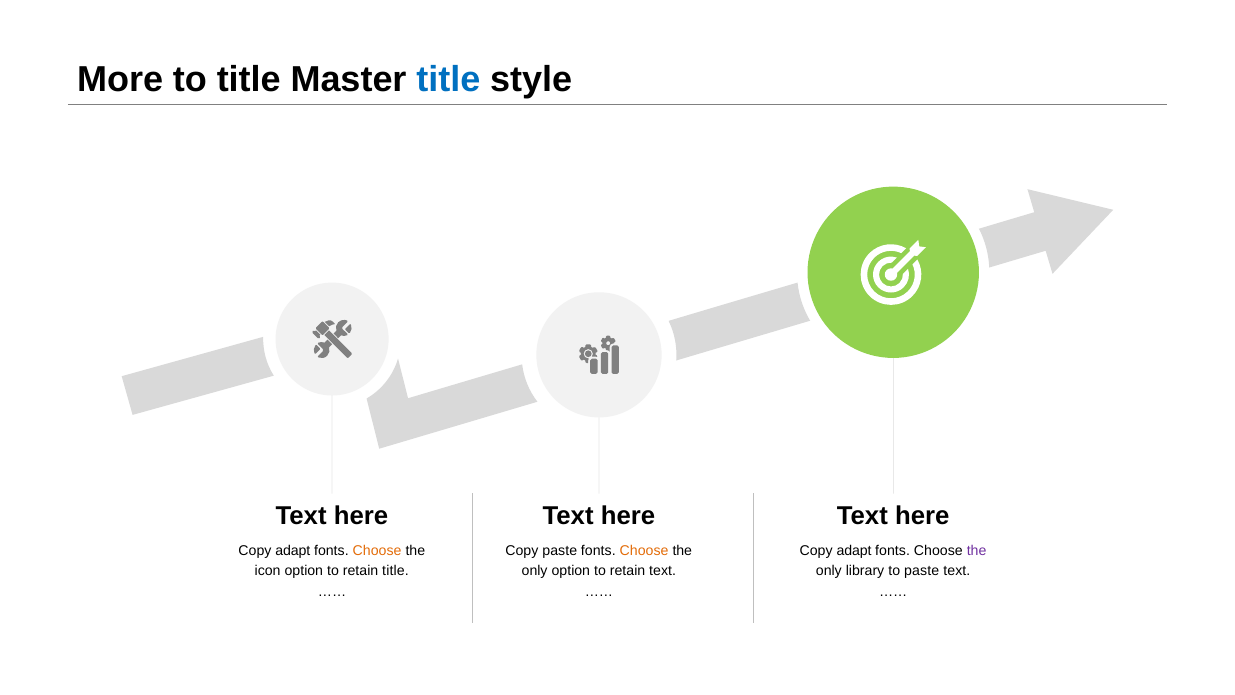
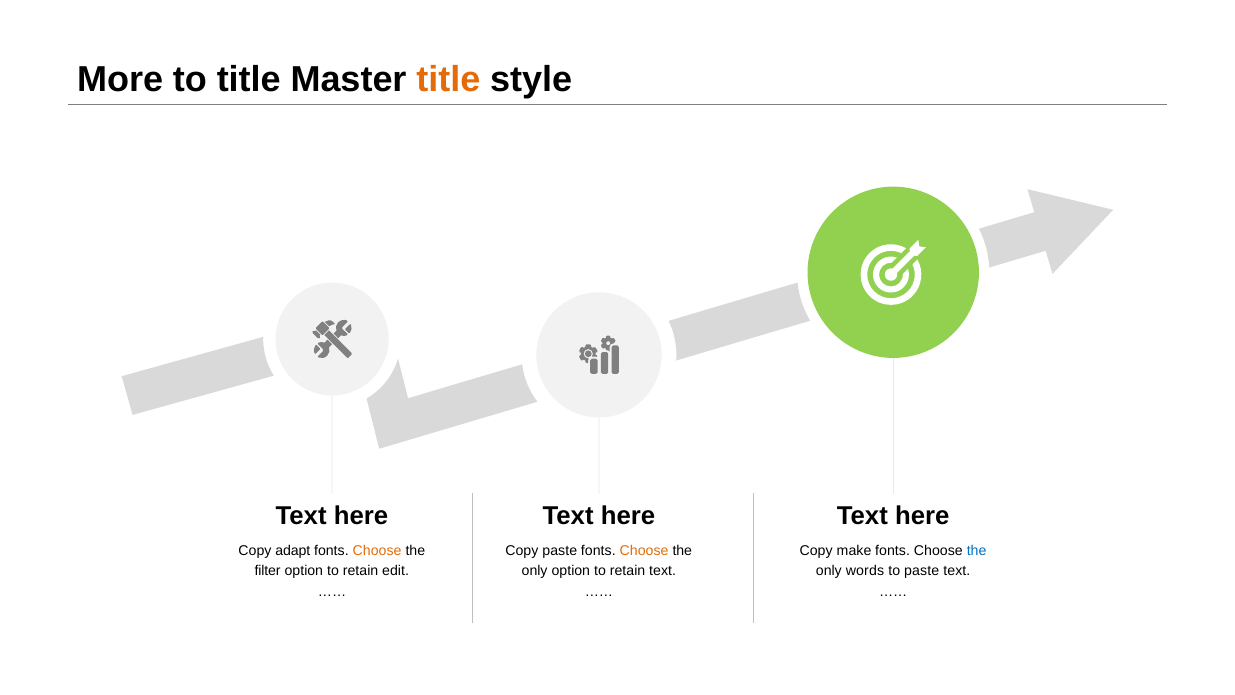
title at (448, 80) colour: blue -> orange
adapt at (854, 550): adapt -> make
the at (977, 550) colour: purple -> blue
icon: icon -> filter
retain title: title -> edit
library: library -> words
